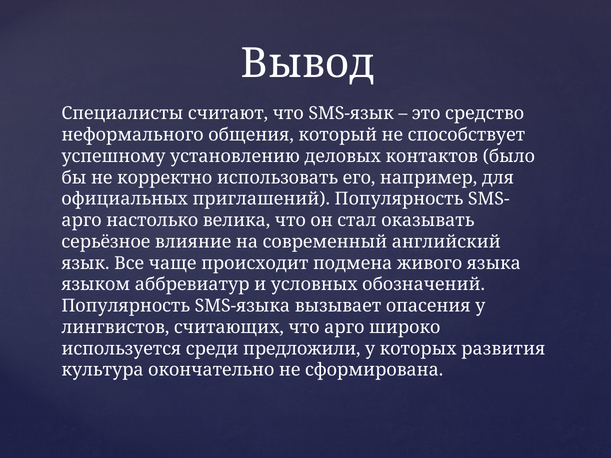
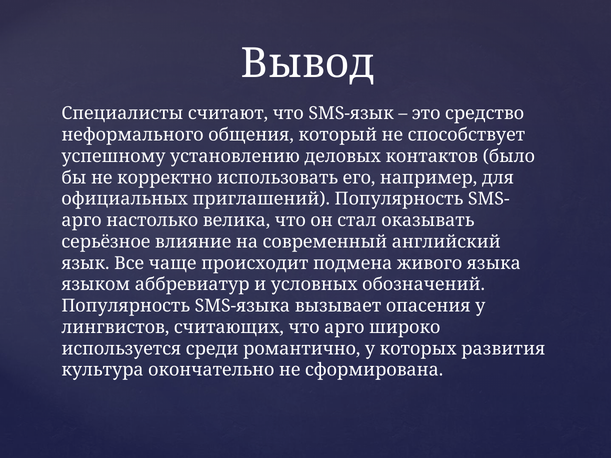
предложили: предложили -> романтично
